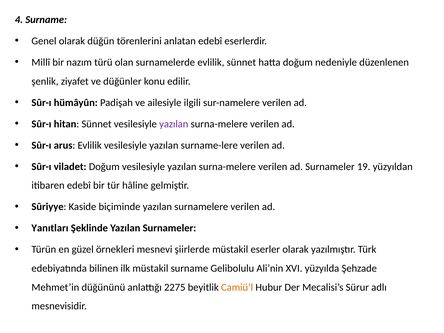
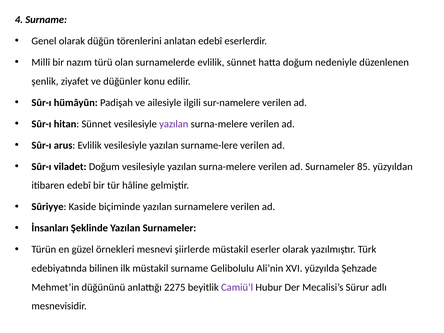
19: 19 -> 85
Yanıtları: Yanıtları -> İnsanları
Camiü’l colour: orange -> purple
